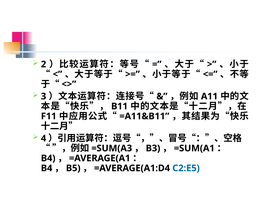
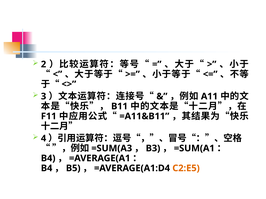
C2:E5 colour: blue -> orange
